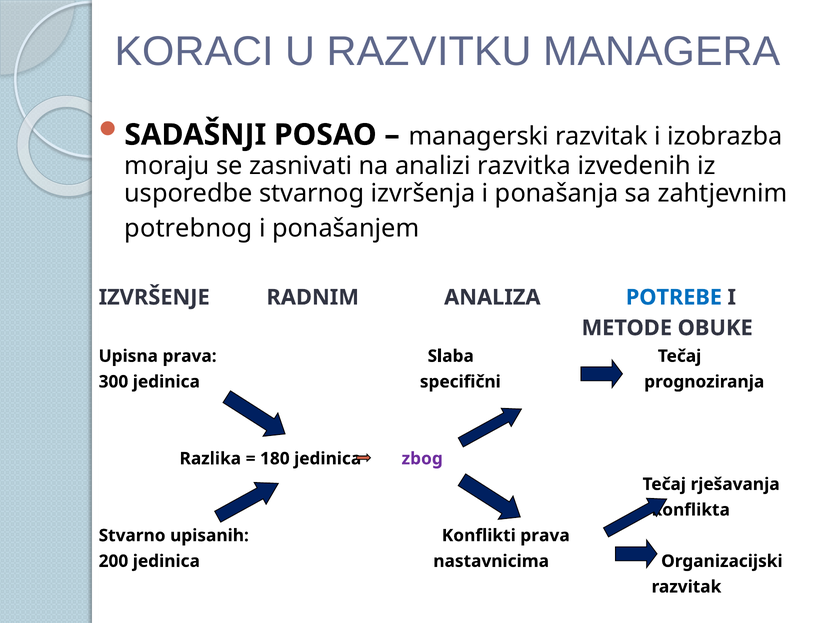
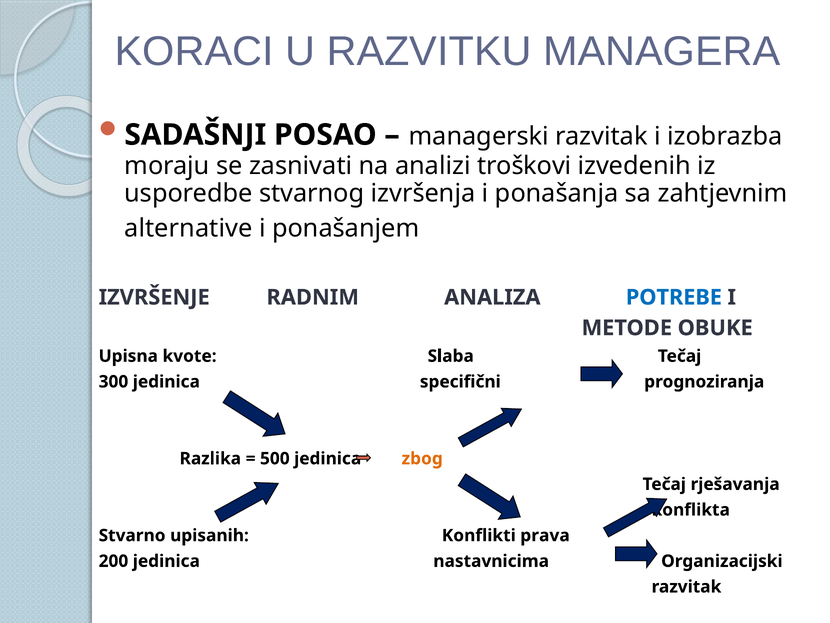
razvitka: razvitka -> troškovi
potrebnog: potrebnog -> alternative
Upisna prava: prava -> kvote
180: 180 -> 500
zbog colour: purple -> orange
